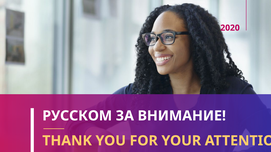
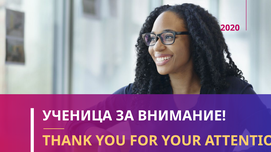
РУССКОМ: РУССКОМ -> УЧЕНИЦА
